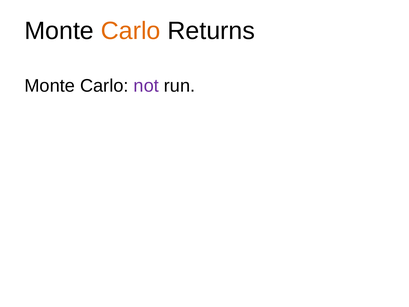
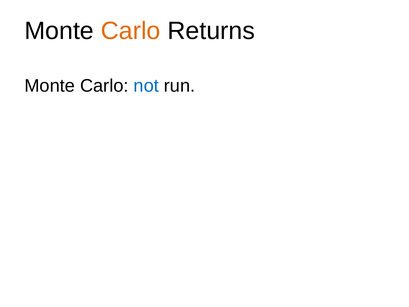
not colour: purple -> blue
